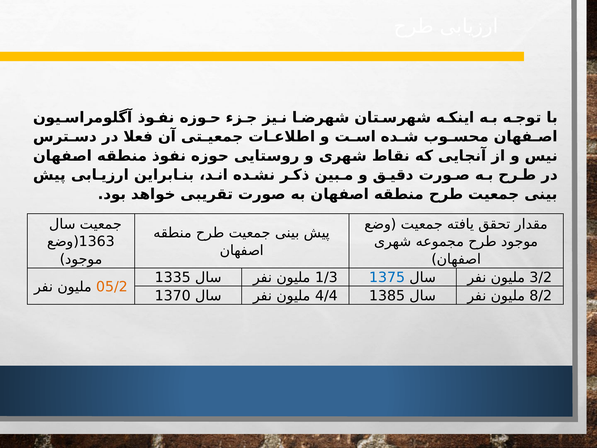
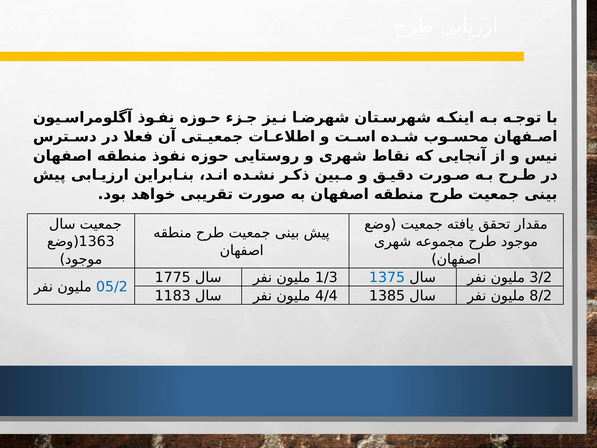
1335: 1335 -> 1775
05/2 colour: orange -> blue
1370: 1370 -> 1183
